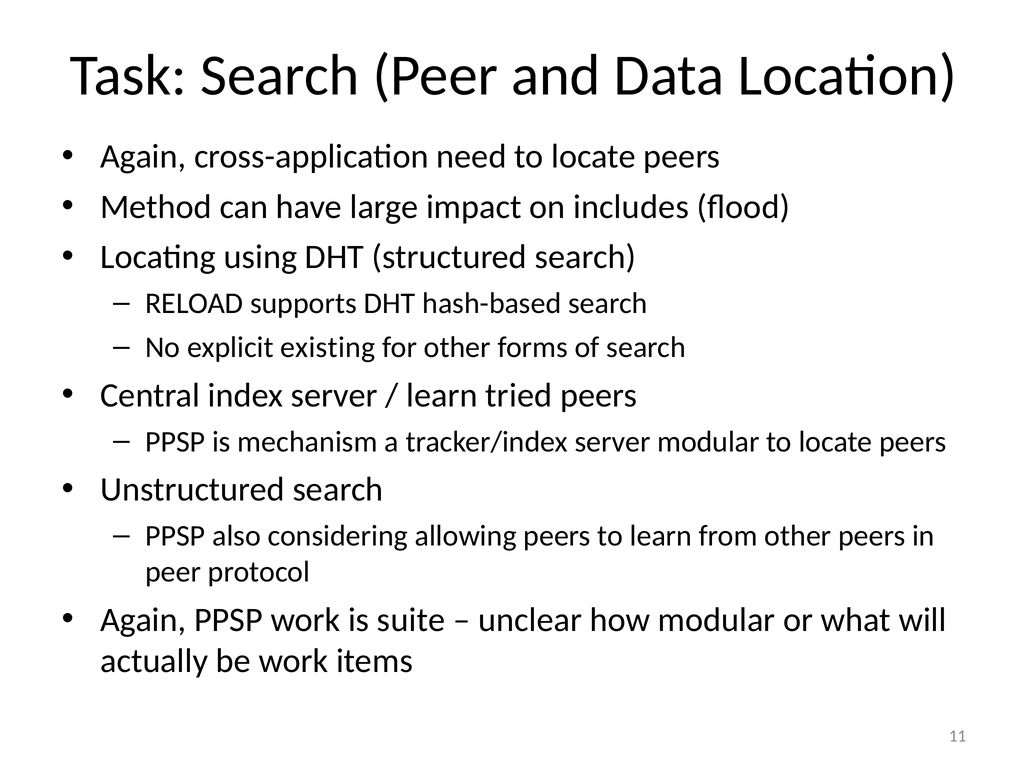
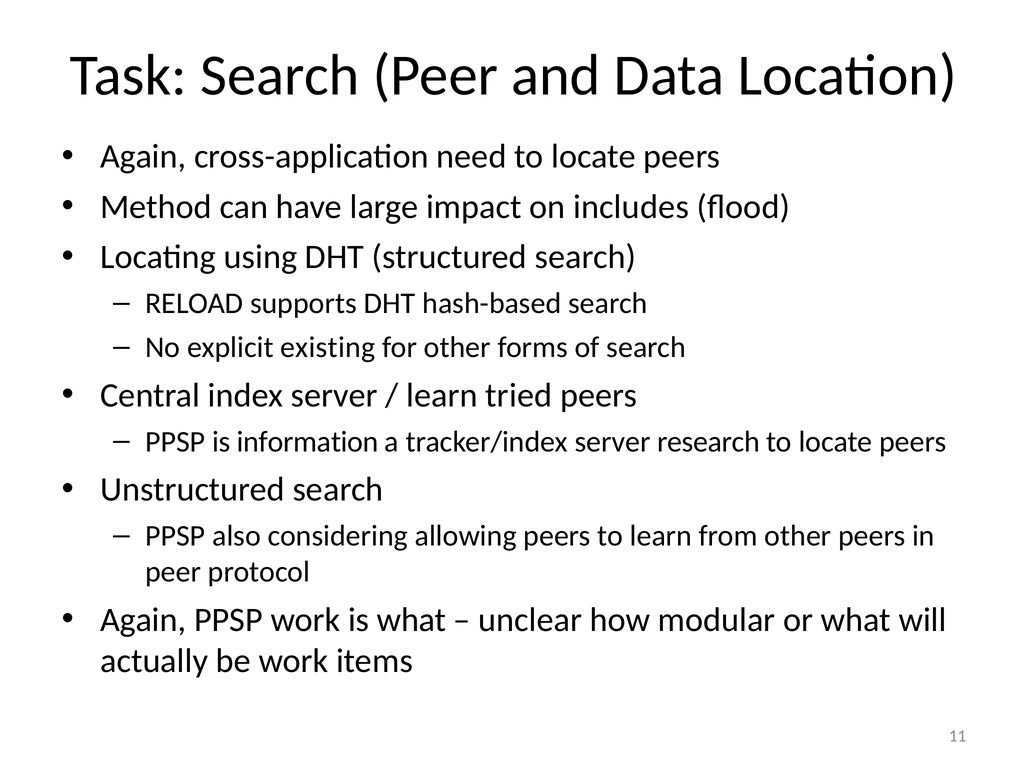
mechanism: mechanism -> information
server modular: modular -> research
is suite: suite -> what
